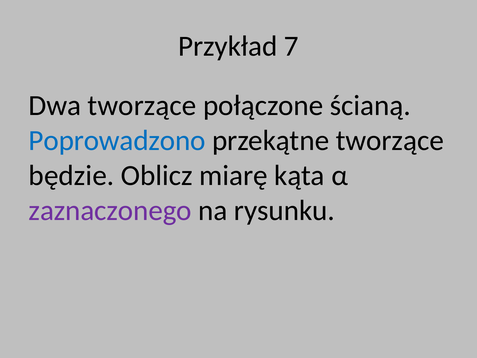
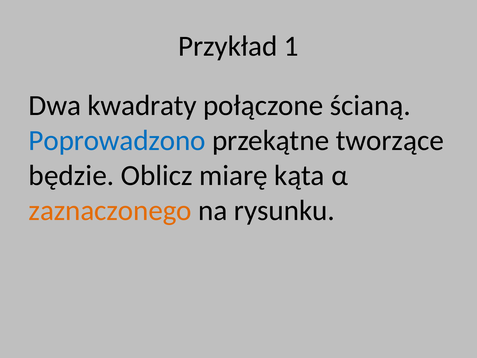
7: 7 -> 1
Dwa tworzące: tworzące -> kwadraty
zaznaczonego colour: purple -> orange
